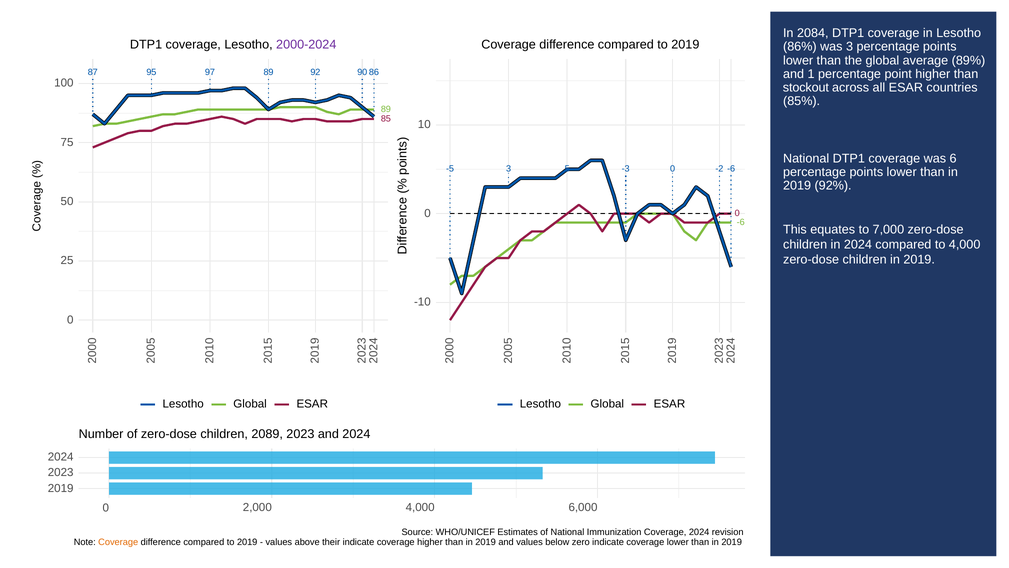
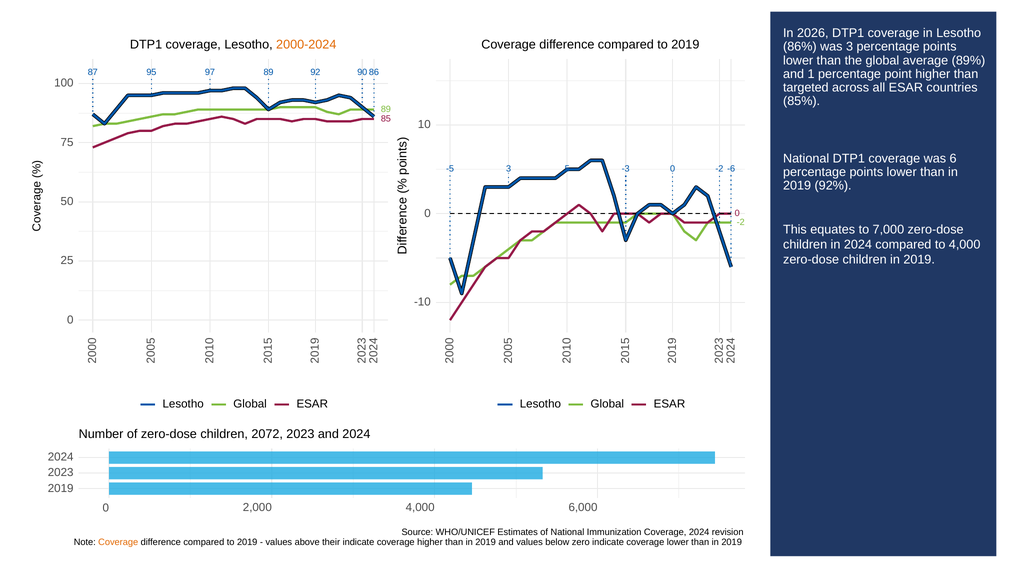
2084: 2084 -> 2026
2000-2024 colour: purple -> orange
stockout: stockout -> targeted
-6 at (741, 222): -6 -> -2
2089: 2089 -> 2072
